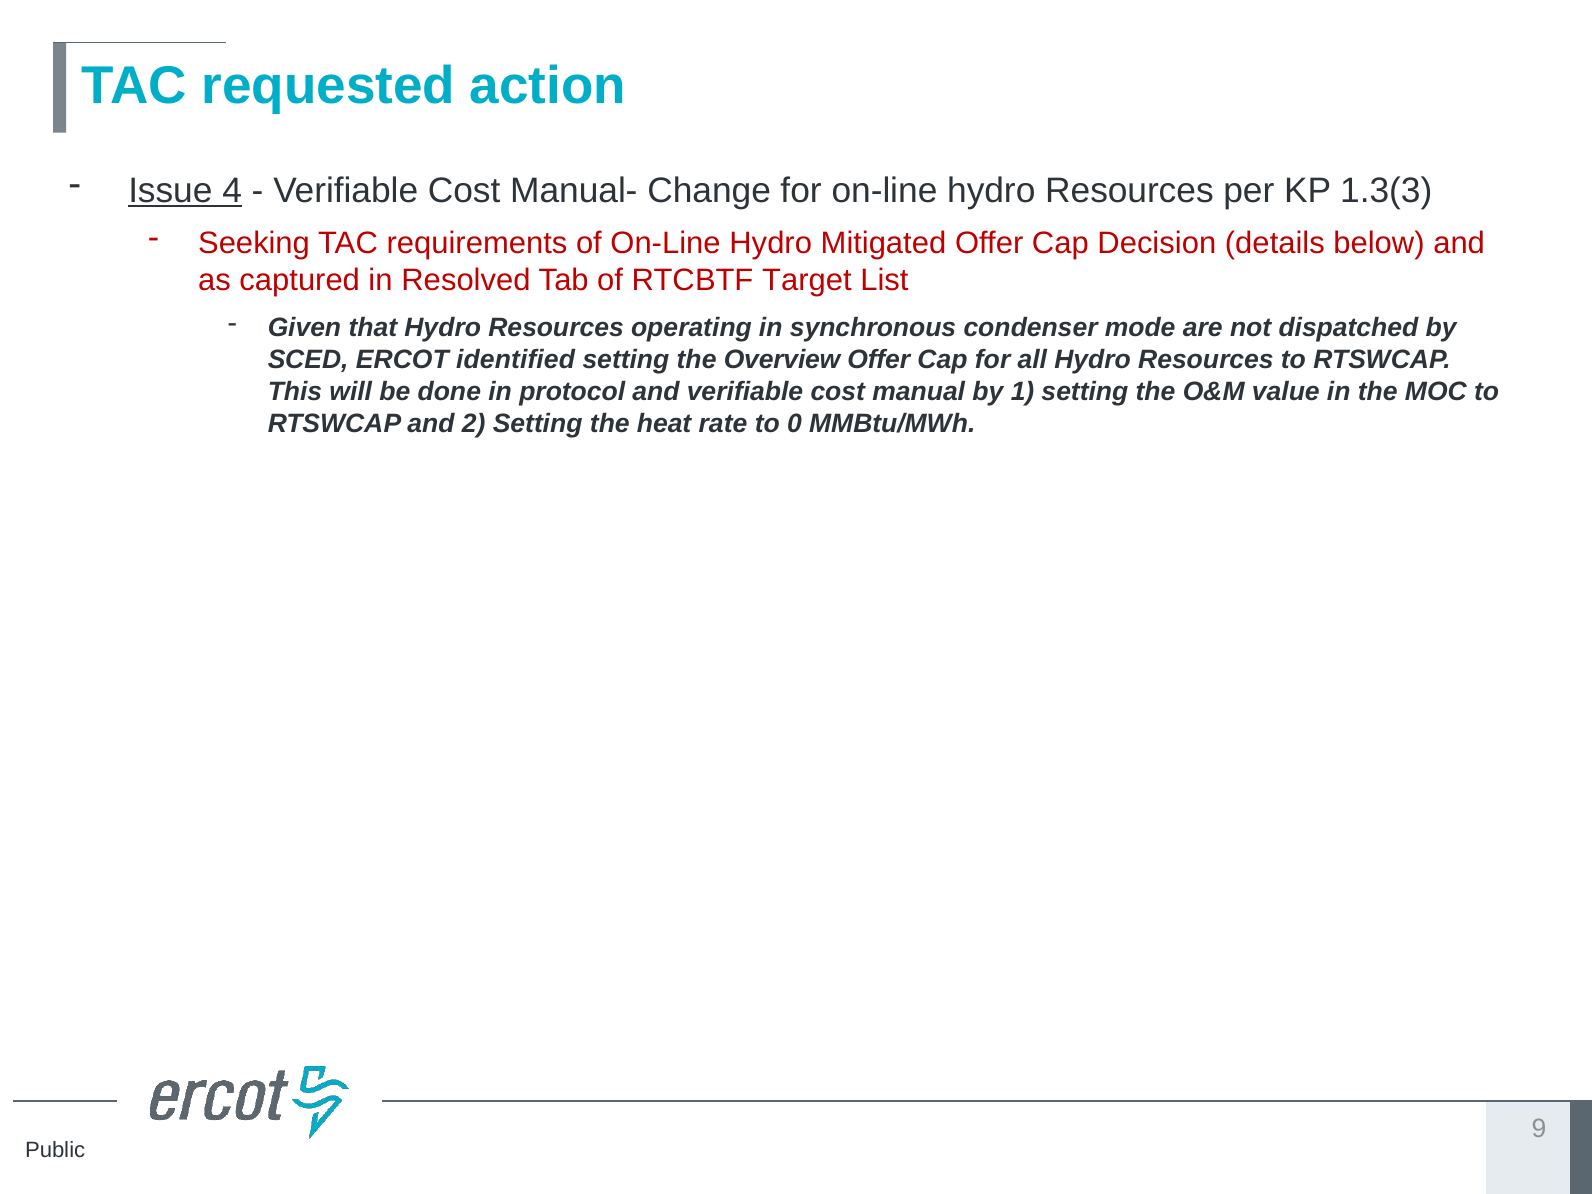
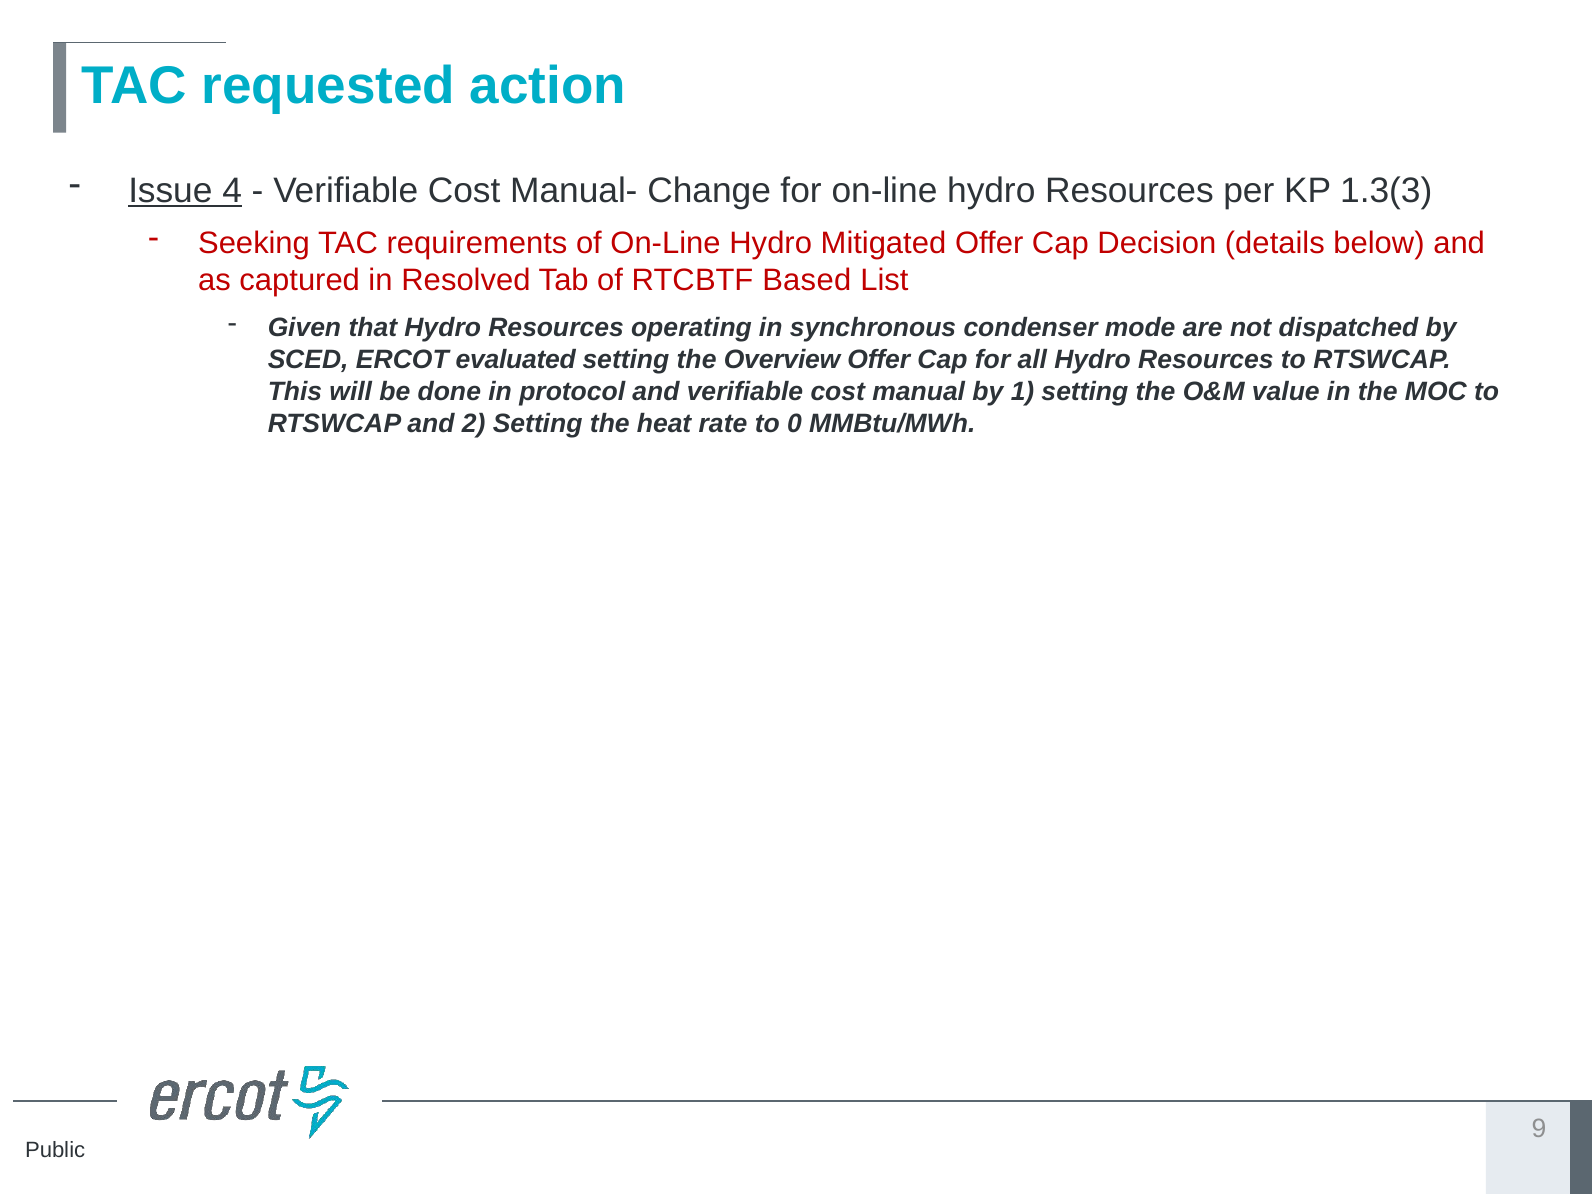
Target: Target -> Based
identified: identified -> evaluated
